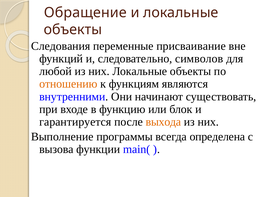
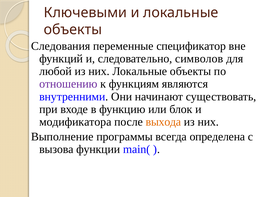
Обращение: Обращение -> Ключевыми
присваивание: присваивание -> спецификатор
отношению colour: orange -> purple
гарантируется: гарантируется -> модификатора
